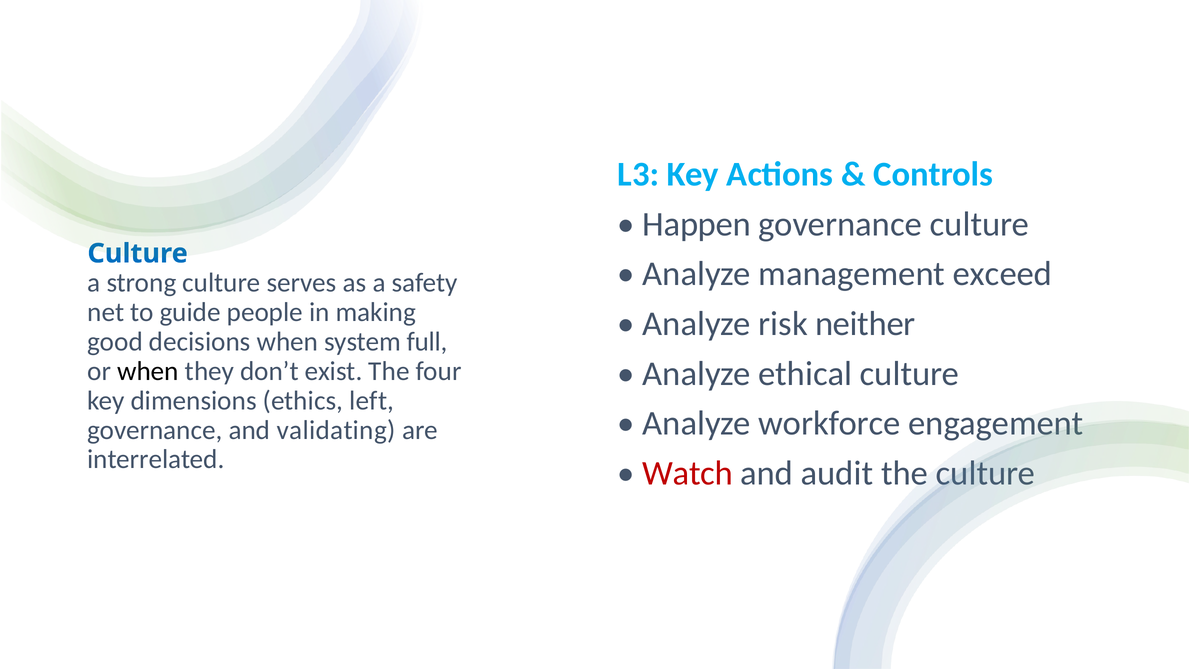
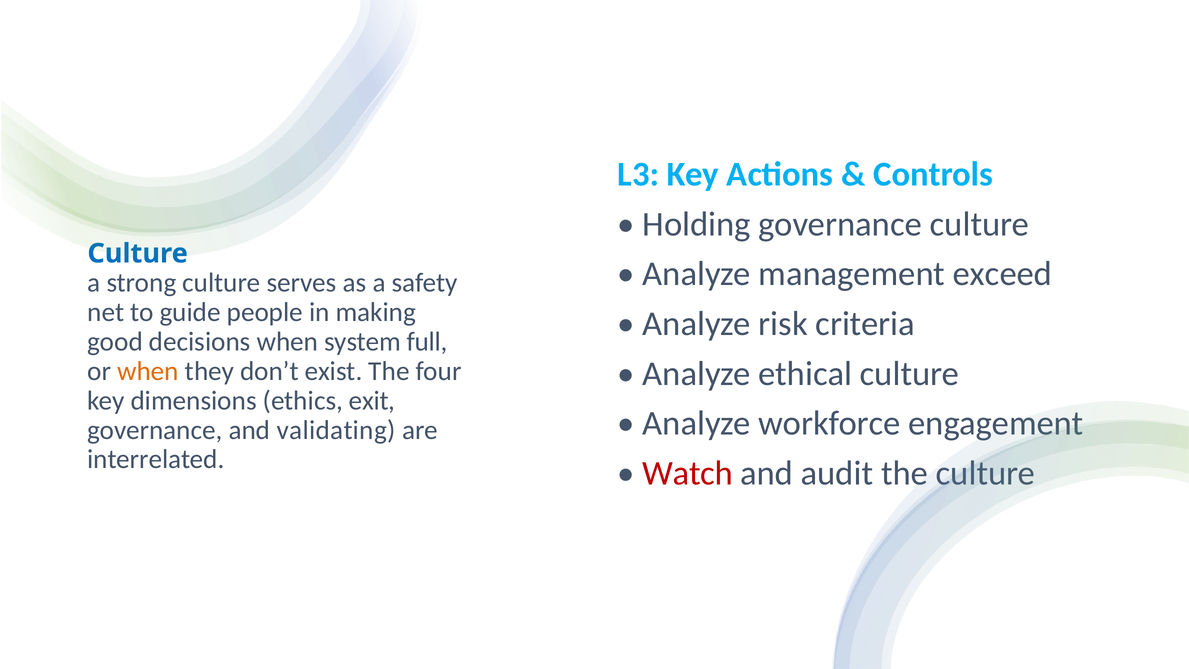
Happen: Happen -> Holding
neither: neither -> criteria
when at (148, 371) colour: black -> orange
left: left -> exit
